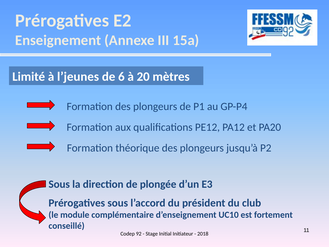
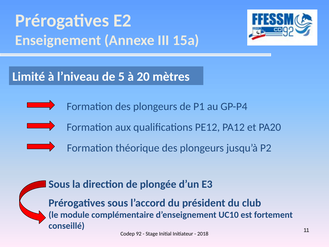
l’jeunes: l’jeunes -> l’niveau
6: 6 -> 5
